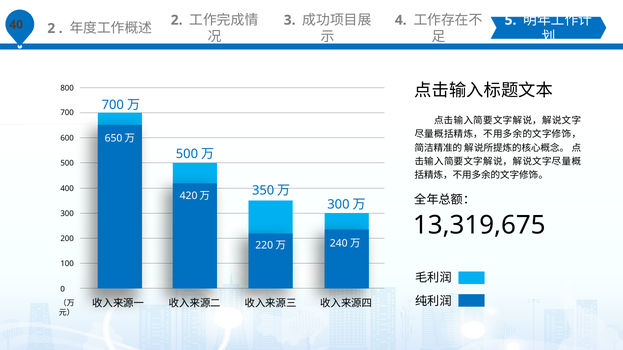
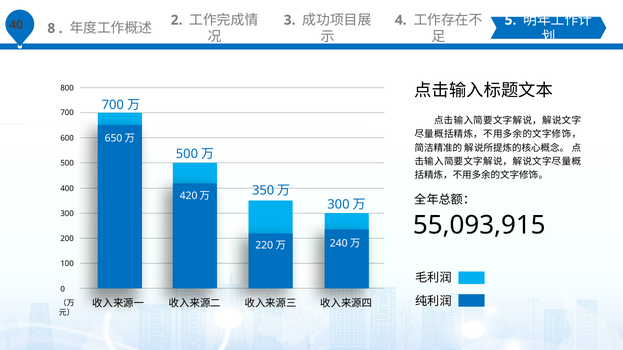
2 at (51, 28): 2 -> 8
13,319,675: 13,319,675 -> 55,093,915
